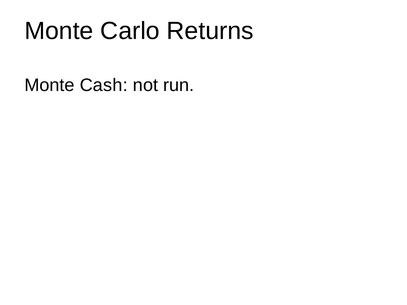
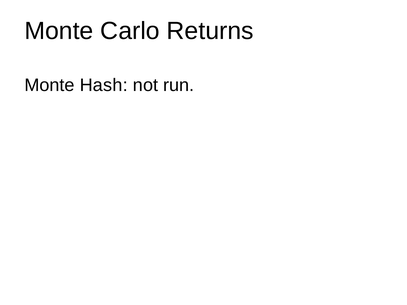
Cash: Cash -> Hash
